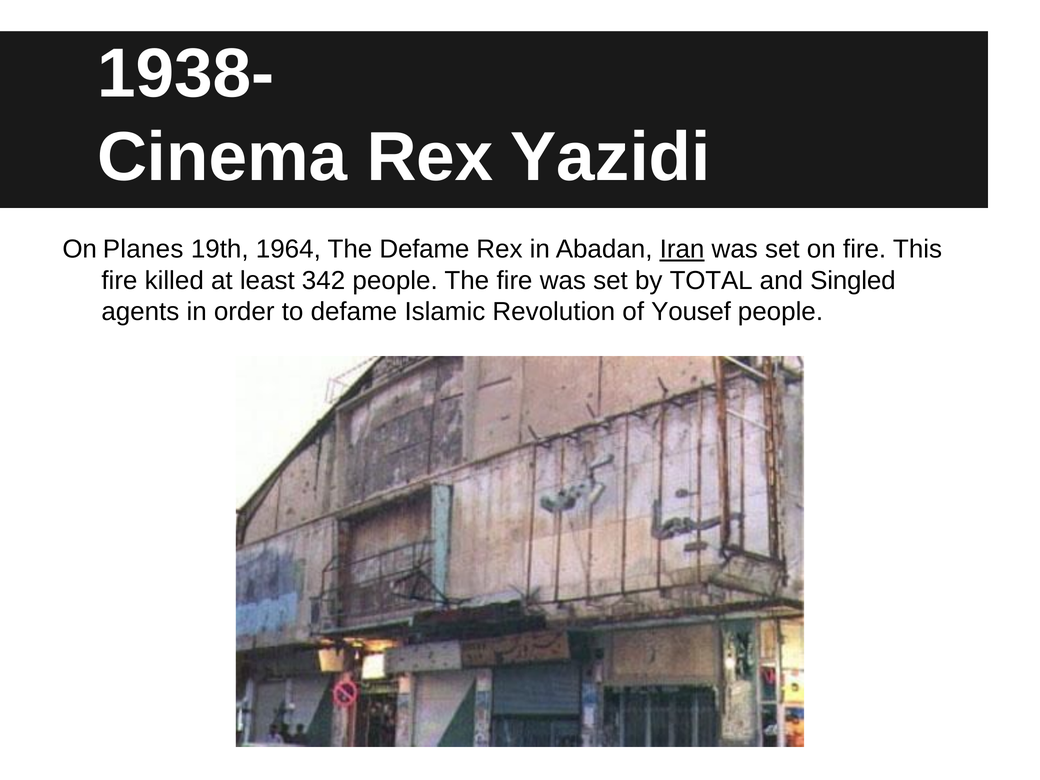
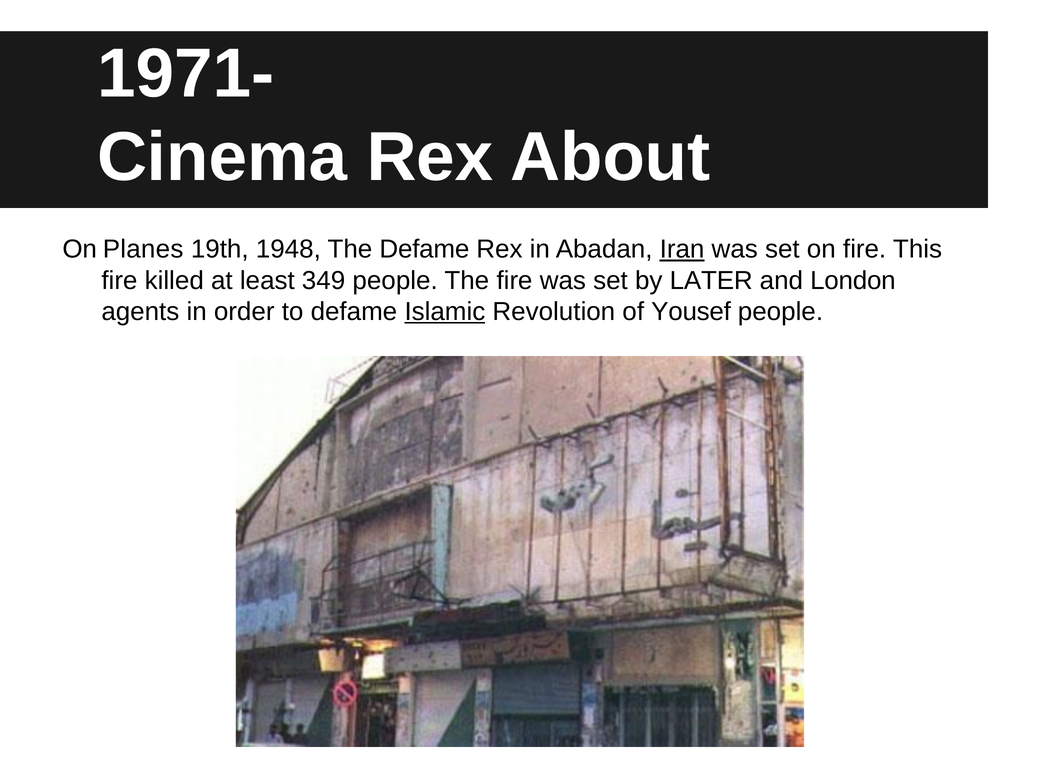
1938-: 1938- -> 1971-
Yazidi: Yazidi -> About
1964: 1964 -> 1948
342: 342 -> 349
TOTAL: TOTAL -> LATER
Singled: Singled -> London
Islamic underline: none -> present
